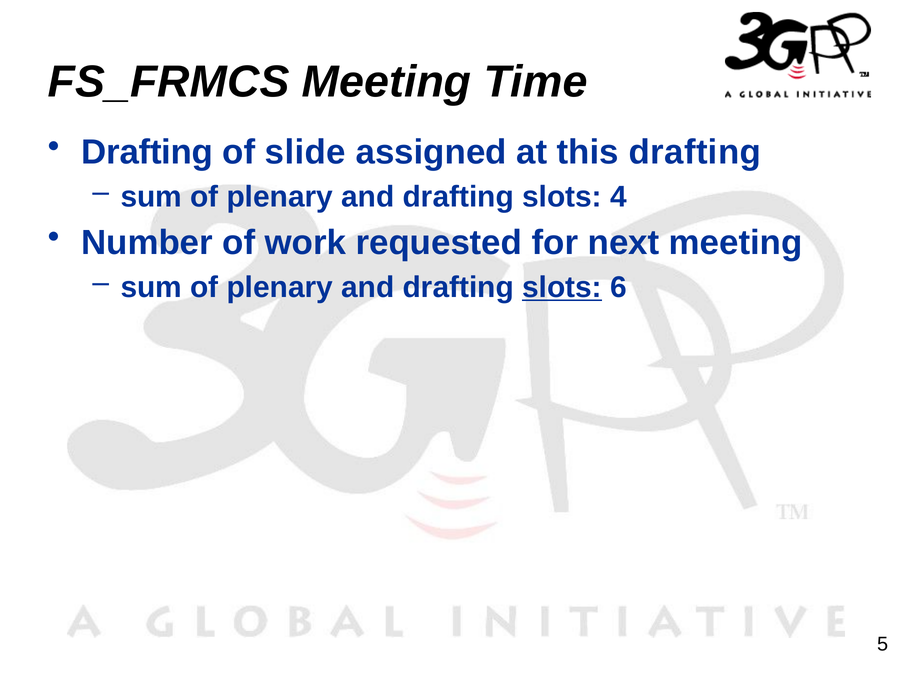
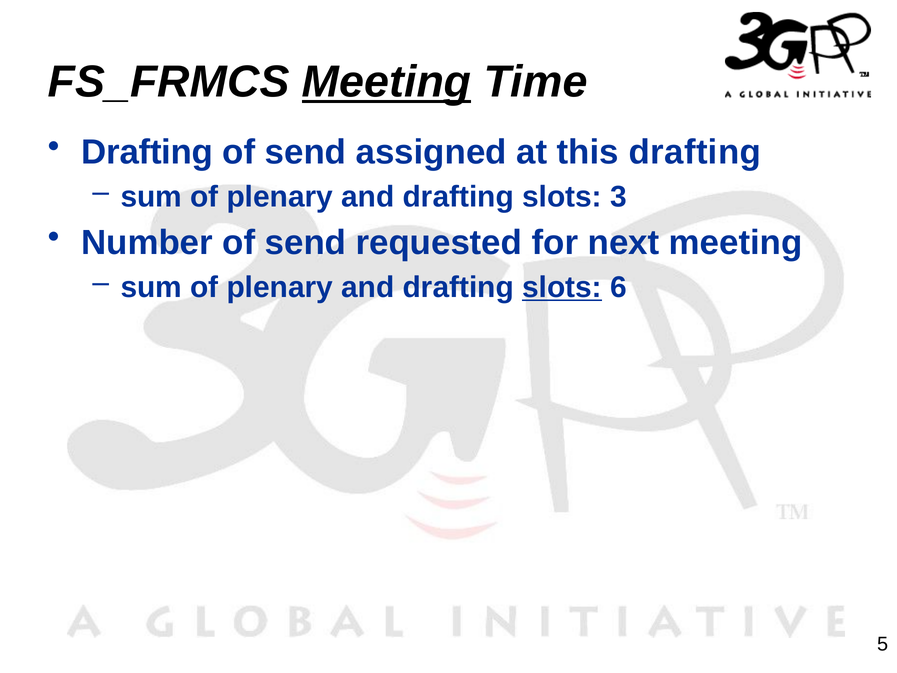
Meeting at (387, 82) underline: none -> present
slide at (305, 152): slide -> send
4: 4 -> 3
Number of work: work -> send
